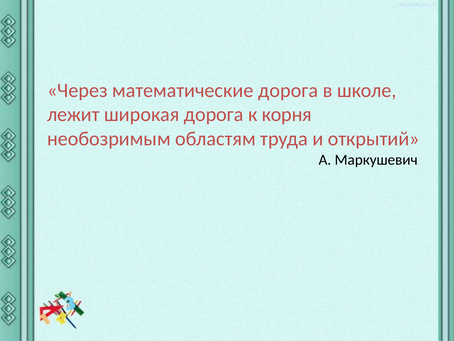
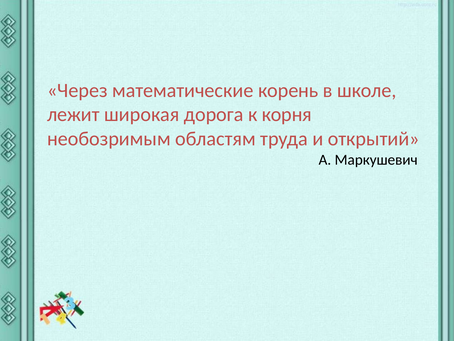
математические дорога: дорога -> корень
